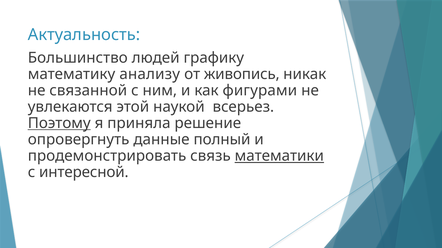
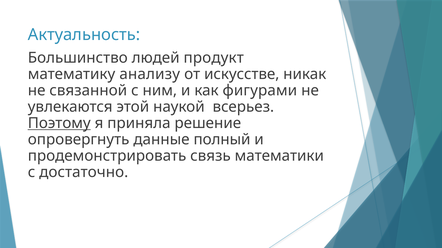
графику: графику -> продукт
живопись: живопись -> искусстве
математики underline: present -> none
интересной: интересной -> достаточно
